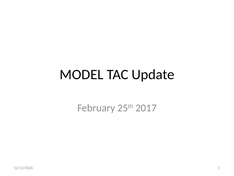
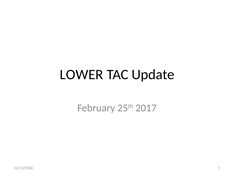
MODEL: MODEL -> LOWER
